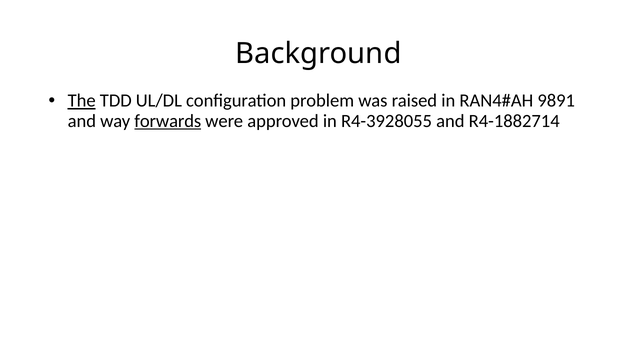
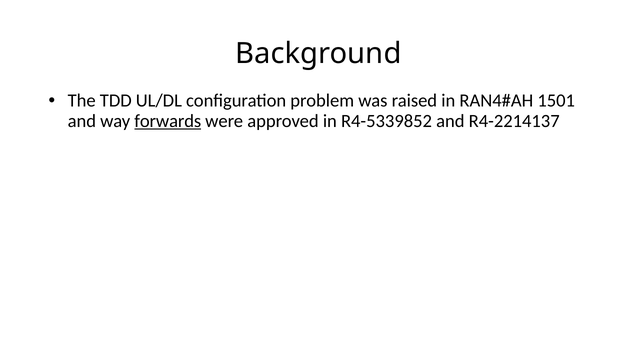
The underline: present -> none
9891: 9891 -> 1501
R4-3928055: R4-3928055 -> R4-5339852
R4-1882714: R4-1882714 -> R4-2214137
